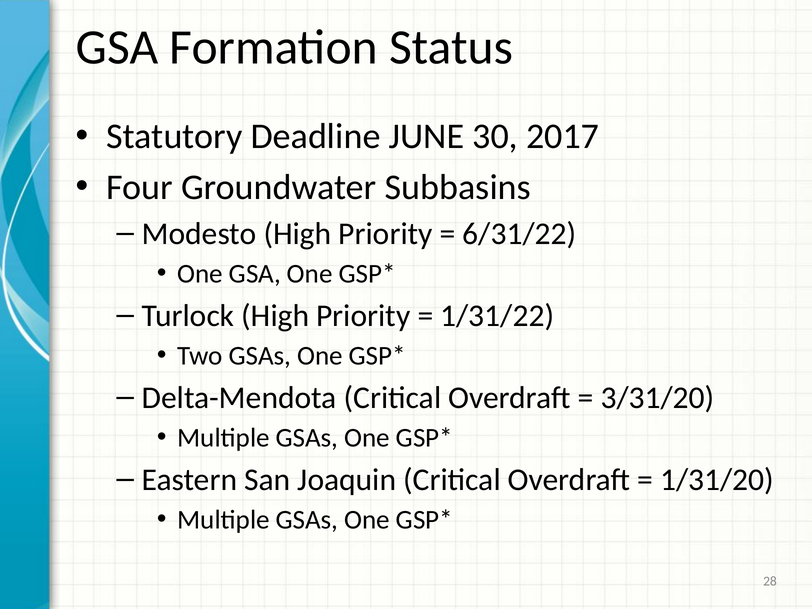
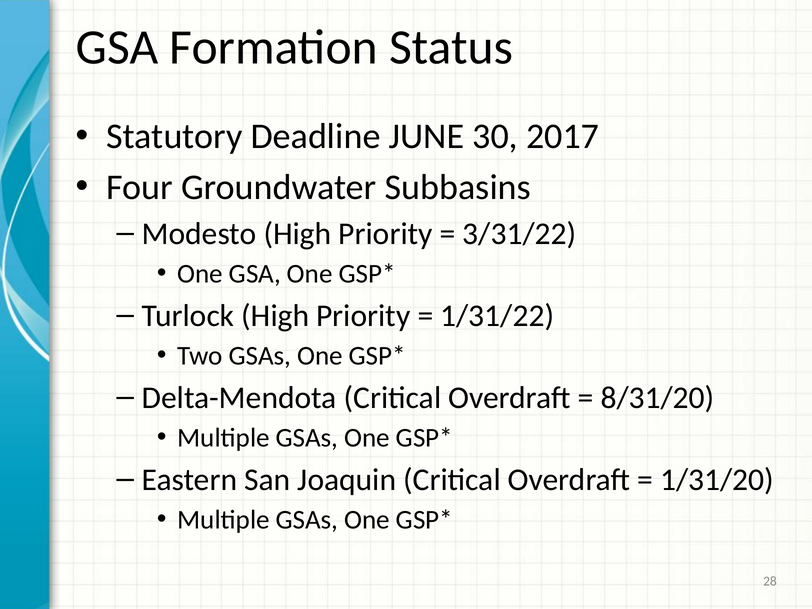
6/31/22: 6/31/22 -> 3/31/22
3/31/20: 3/31/20 -> 8/31/20
